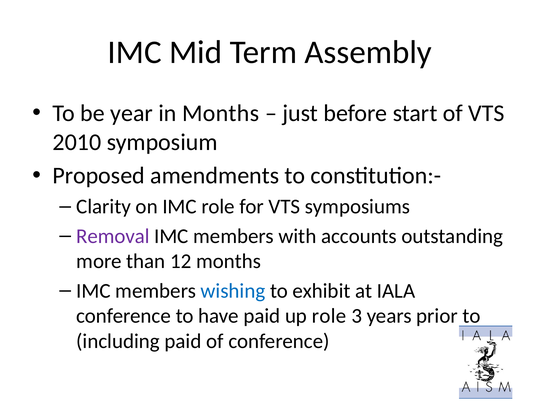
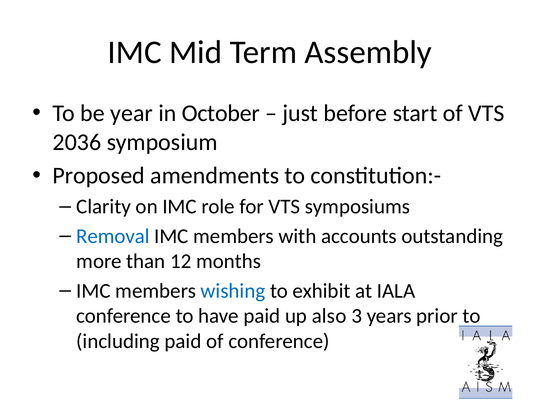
in Months: Months -> October
2010: 2010 -> 2036
Removal colour: purple -> blue
up role: role -> also
